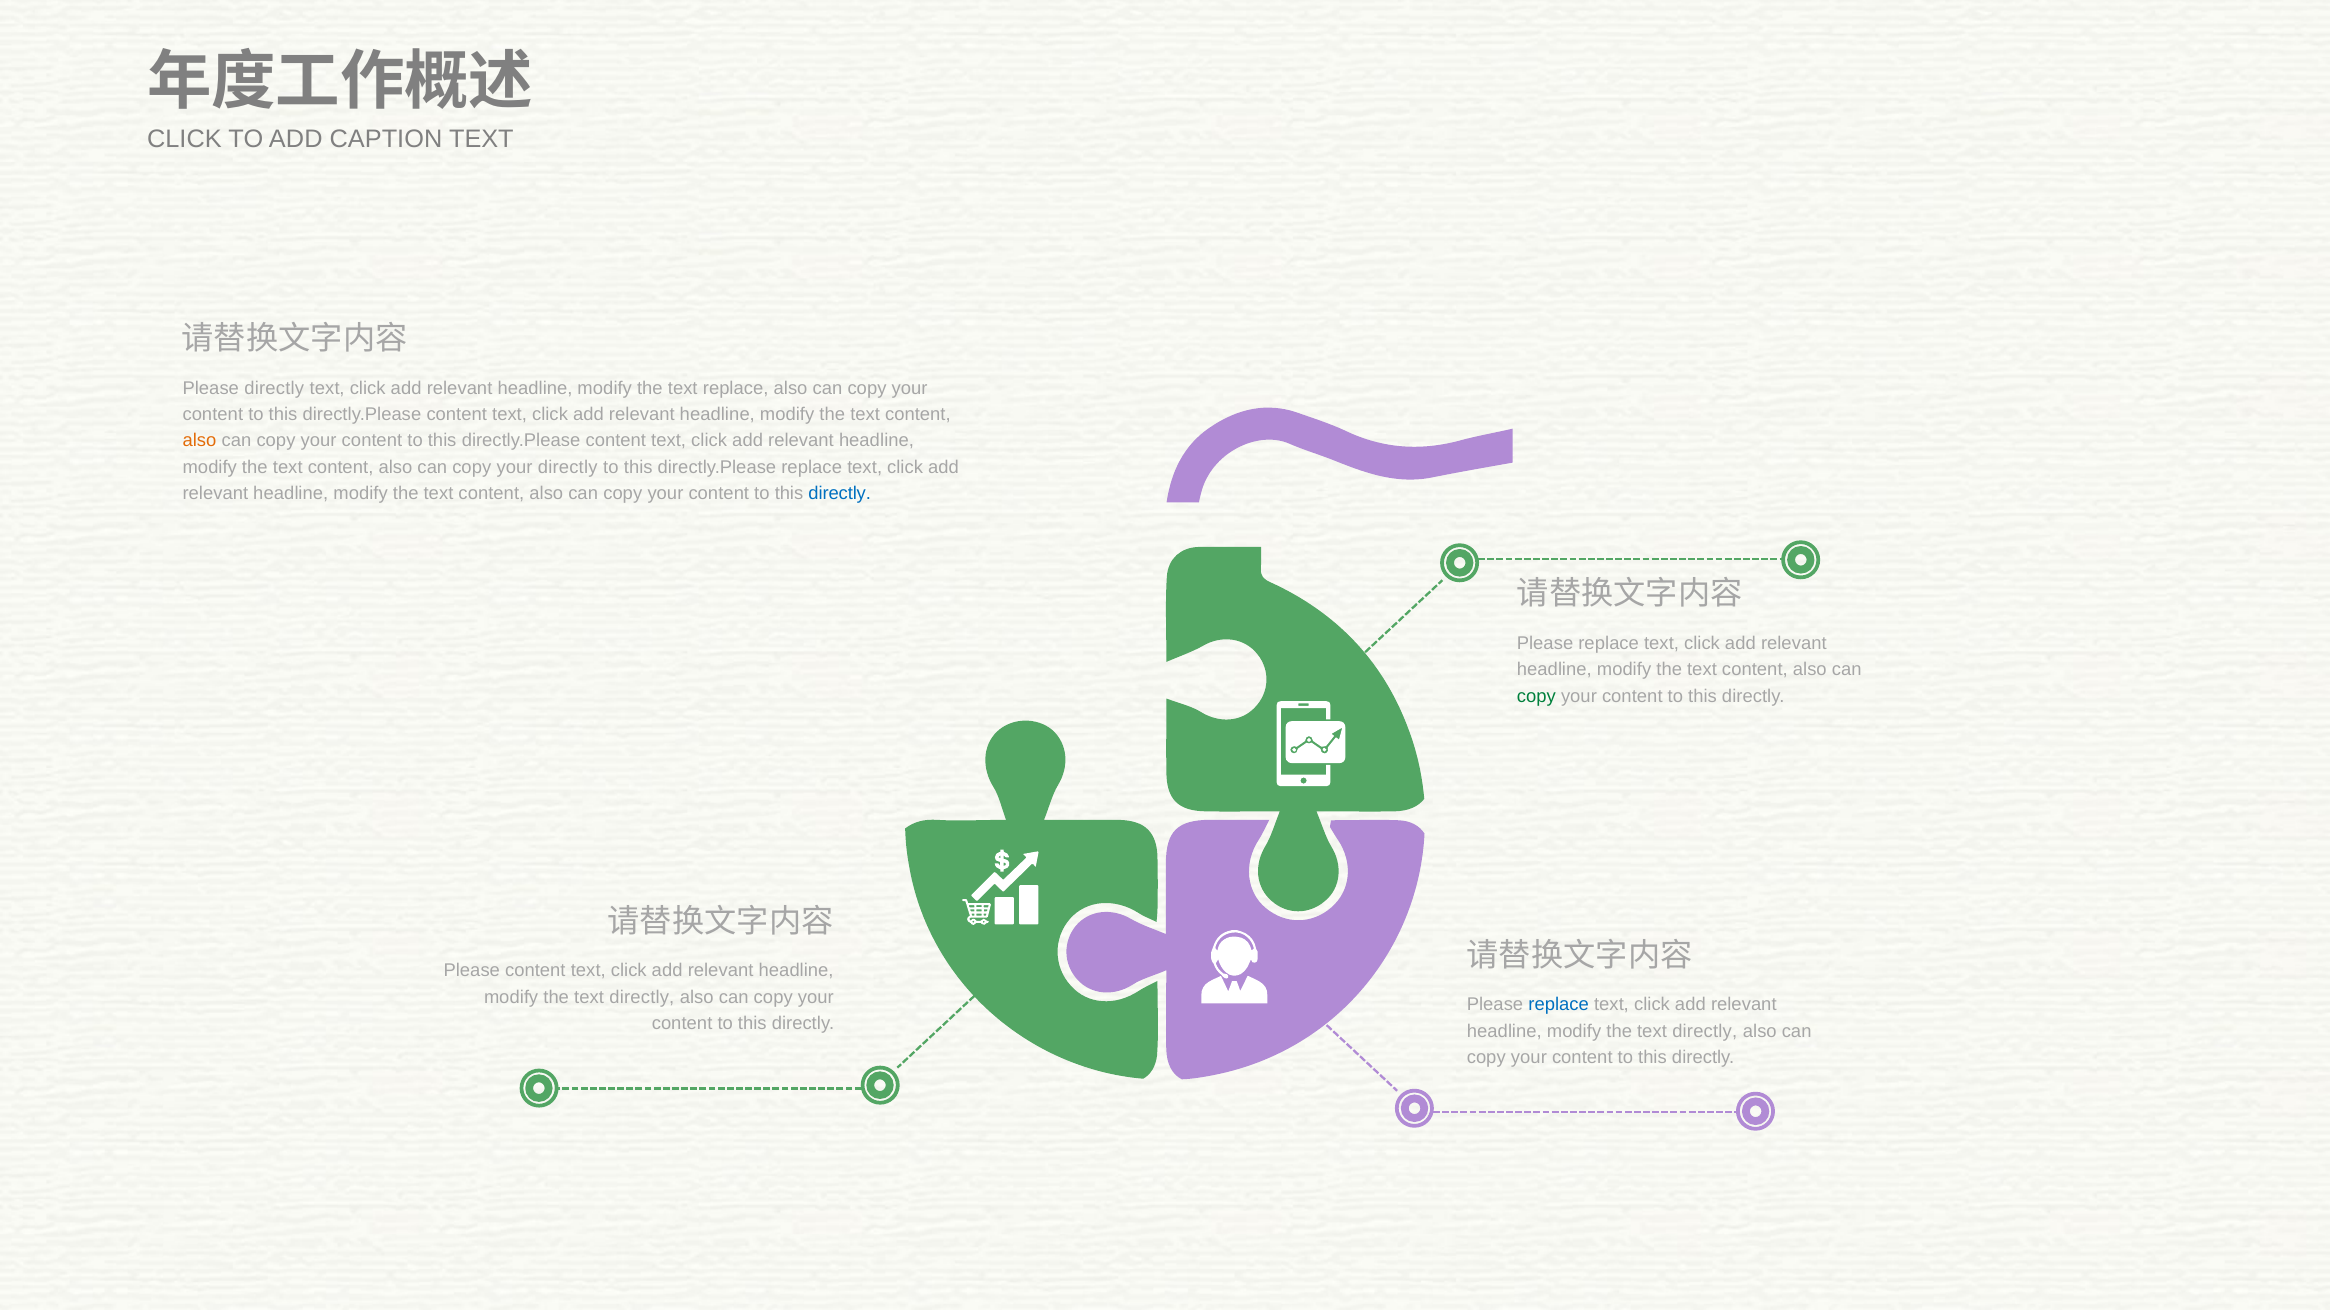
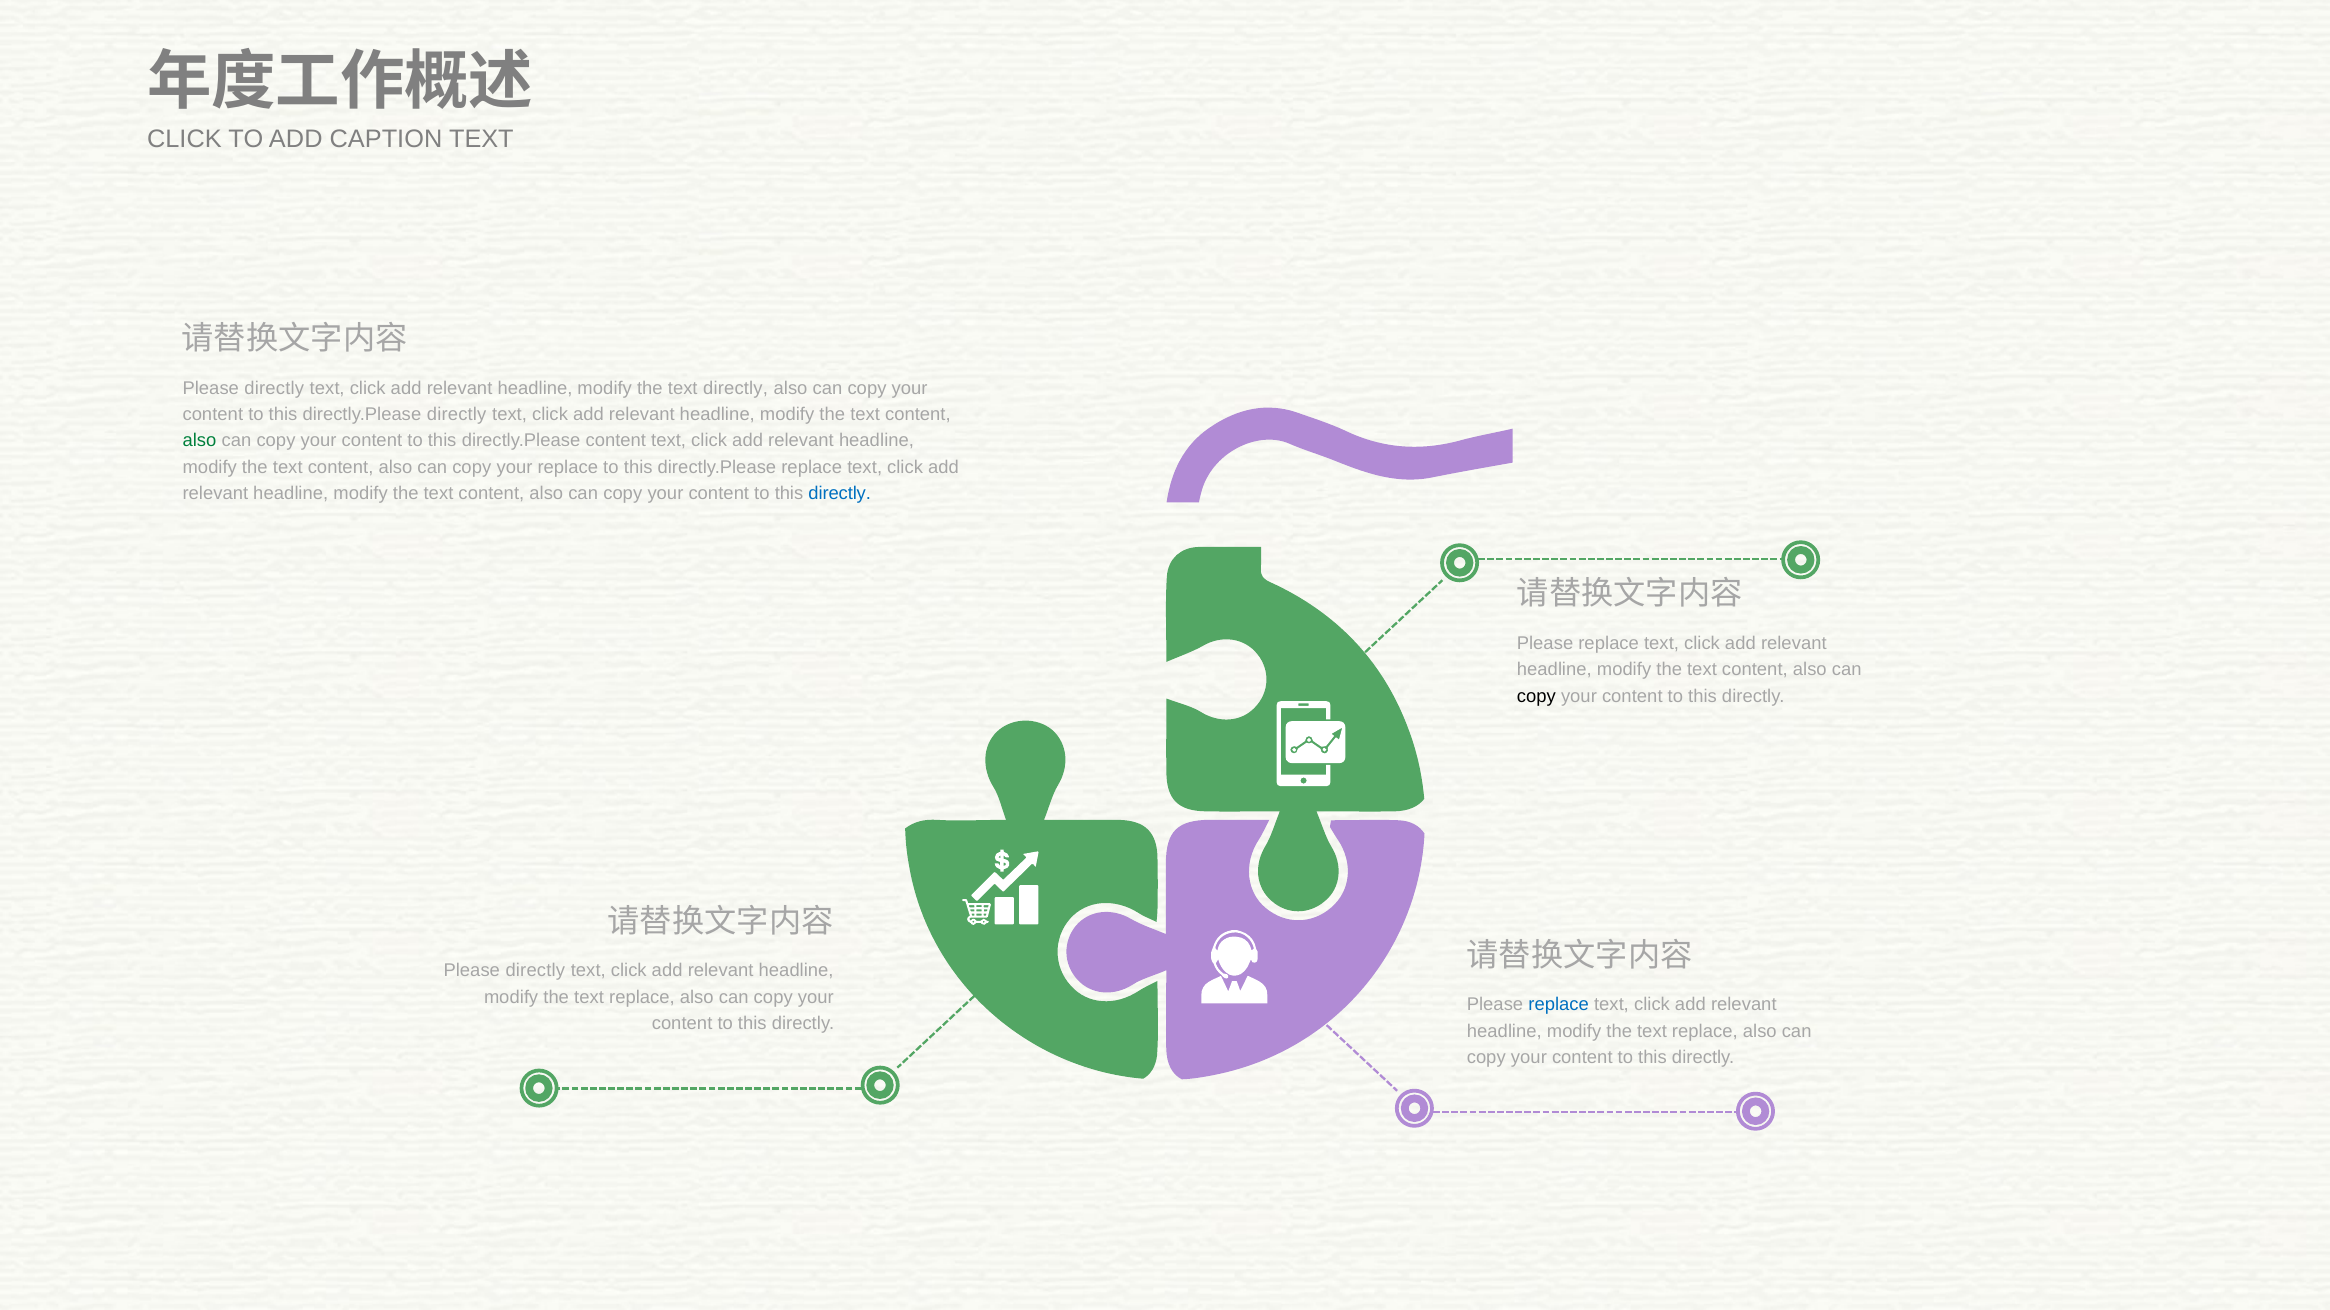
text replace: replace -> directly
content at (457, 415): content -> directly
also at (199, 441) colour: orange -> green
your directly: directly -> replace
copy at (1536, 696) colour: green -> black
content at (535, 971): content -> directly
directly at (642, 998): directly -> replace
directly at (1705, 1032): directly -> replace
